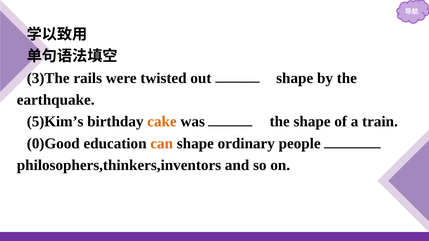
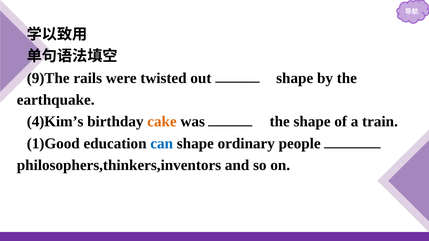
3)The: 3)The -> 9)The
5)Kim’s: 5)Kim’s -> 4)Kim’s
0)Good: 0)Good -> 1)Good
can colour: orange -> blue
